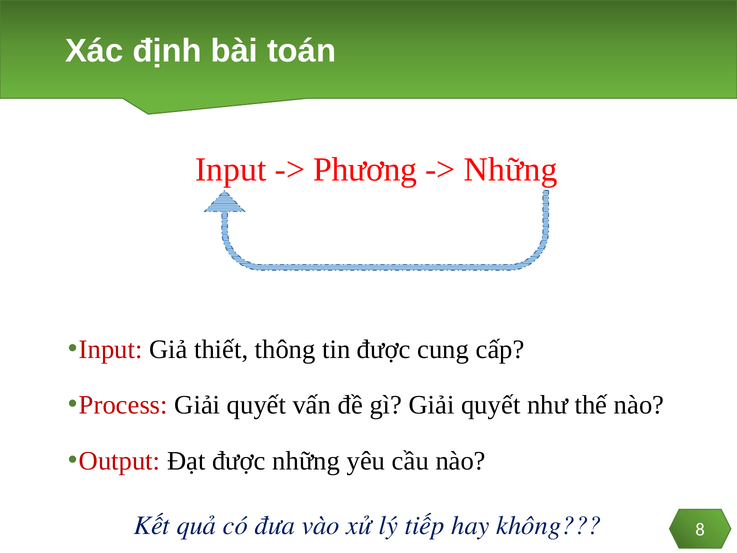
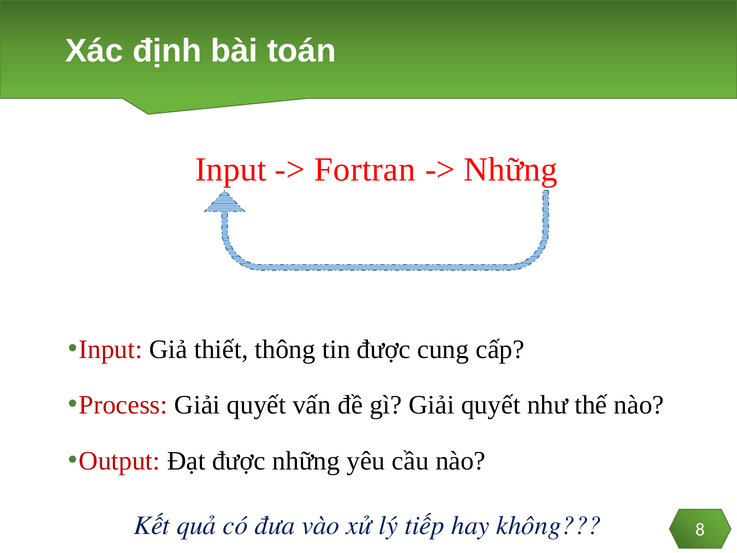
Phương: Phương -> Fortran
